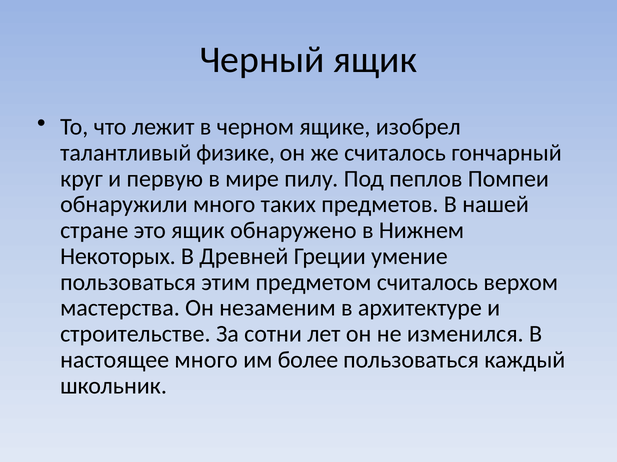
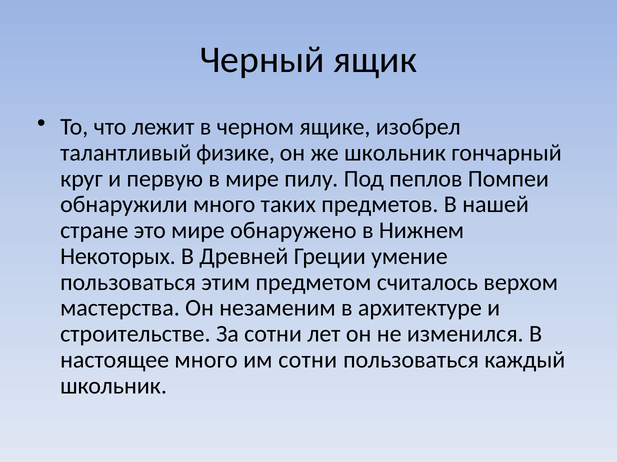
же считалось: считалось -> школьник
это ящик: ящик -> мире
им более: более -> сотни
